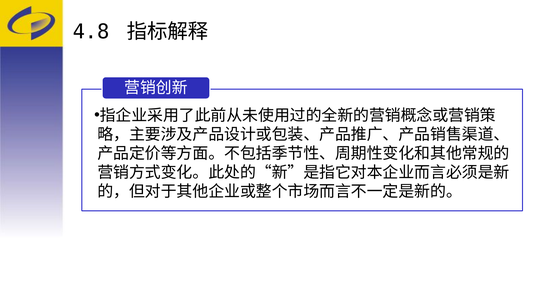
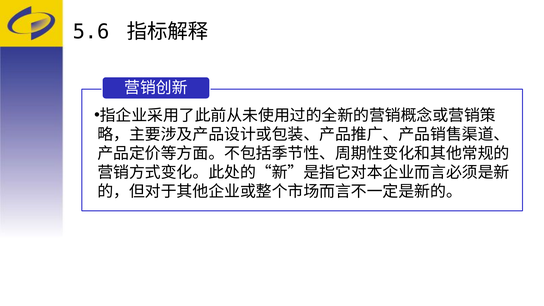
4.8: 4.8 -> 5.6
